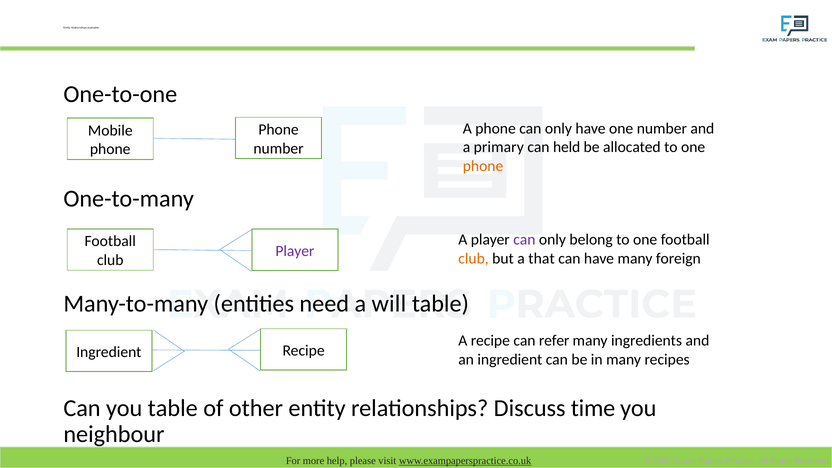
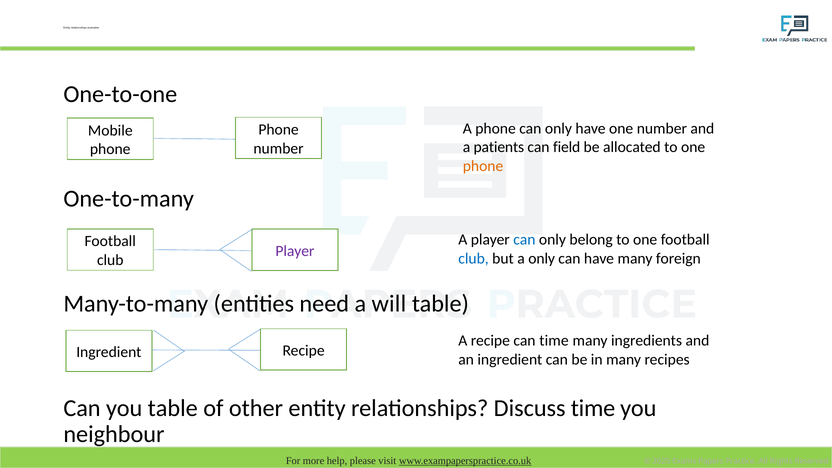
primary: primary -> patients
held: held -> field
can at (524, 240) colour: purple -> blue
club at (474, 258) colour: orange -> blue
a that: that -> only
can refer: refer -> time
